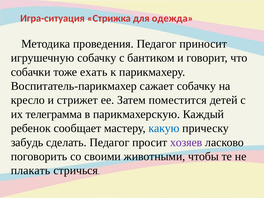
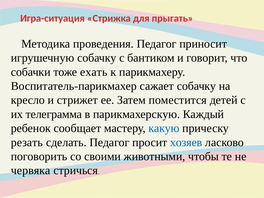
одежда: одежда -> прыгать
забудь: забудь -> резать
хозяев colour: purple -> blue
плакать: плакать -> червяка
